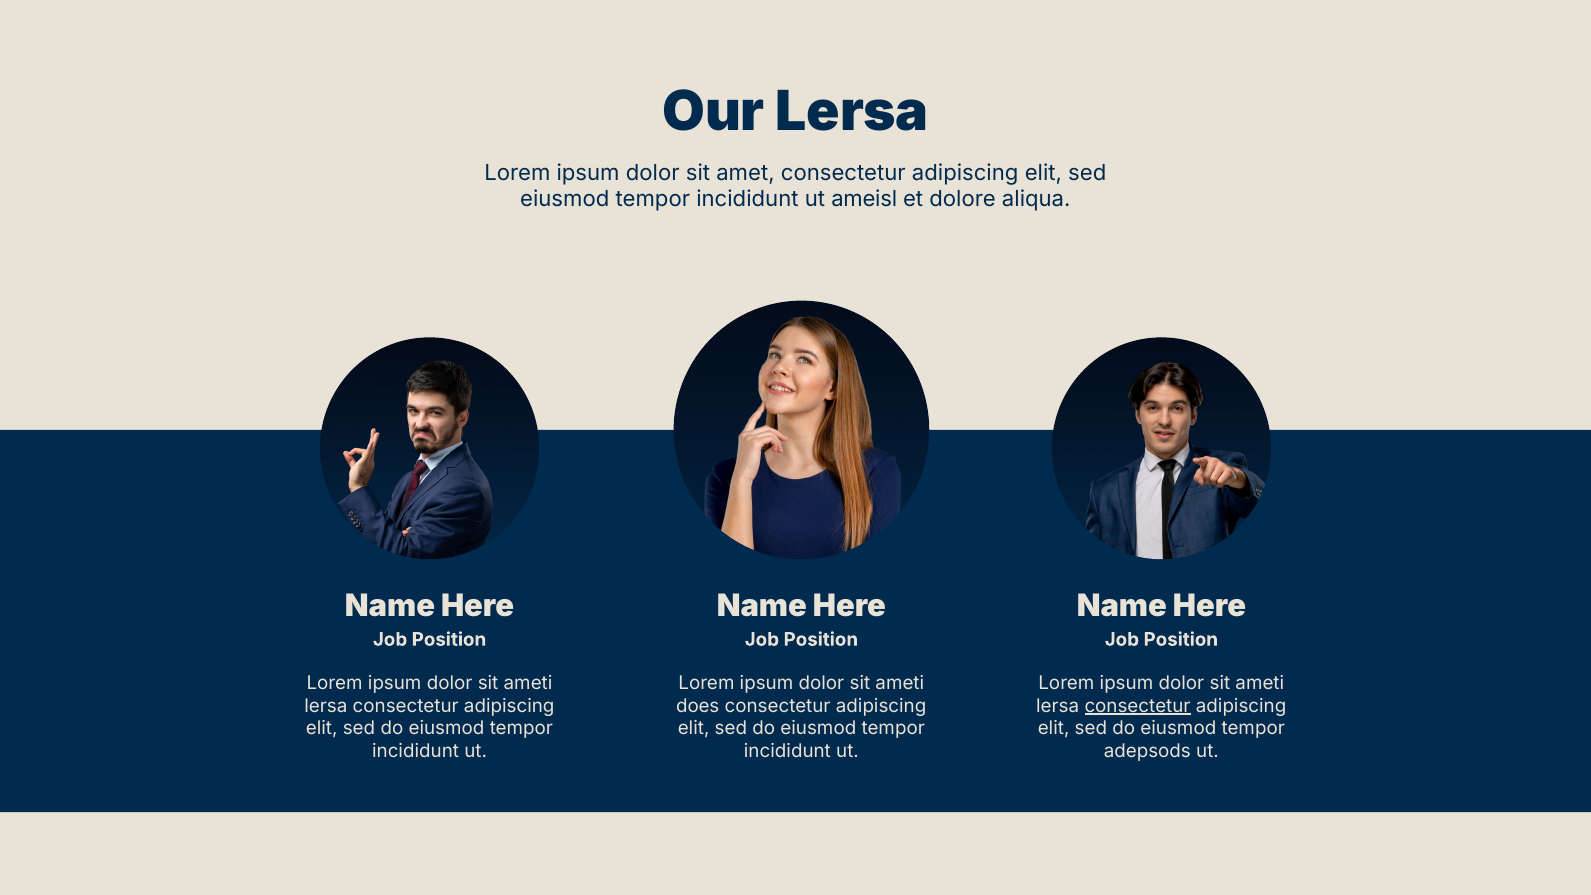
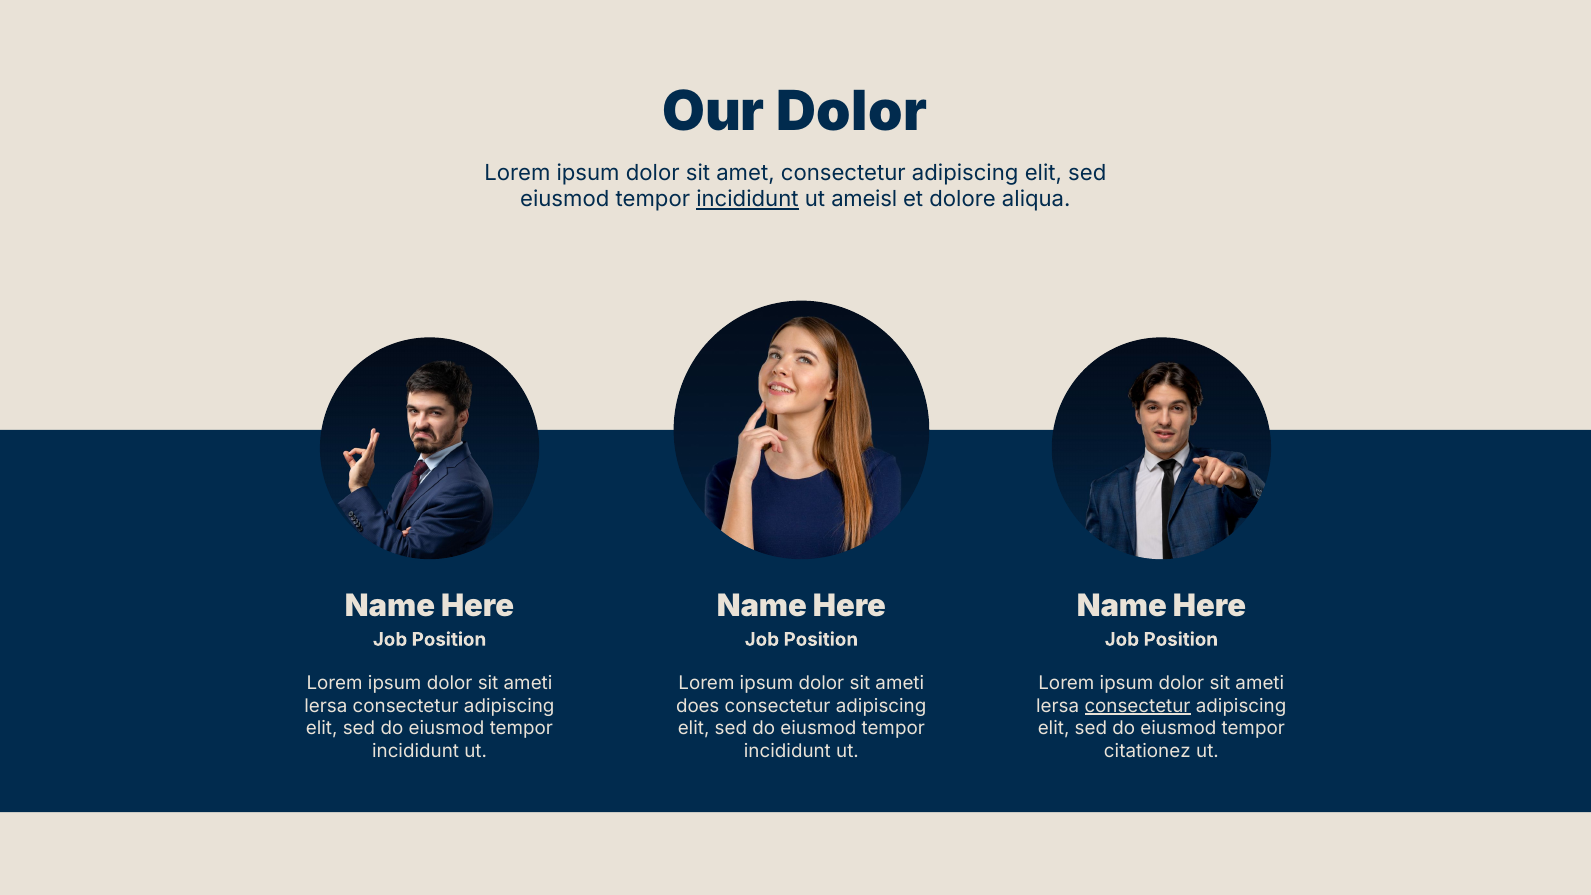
Our Lersa: Lersa -> Dolor
incididunt at (747, 199) underline: none -> present
adepsods: adepsods -> citationez
